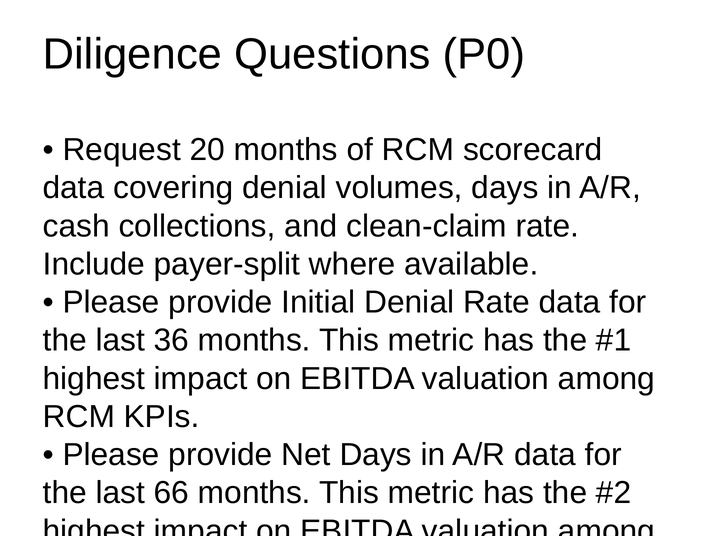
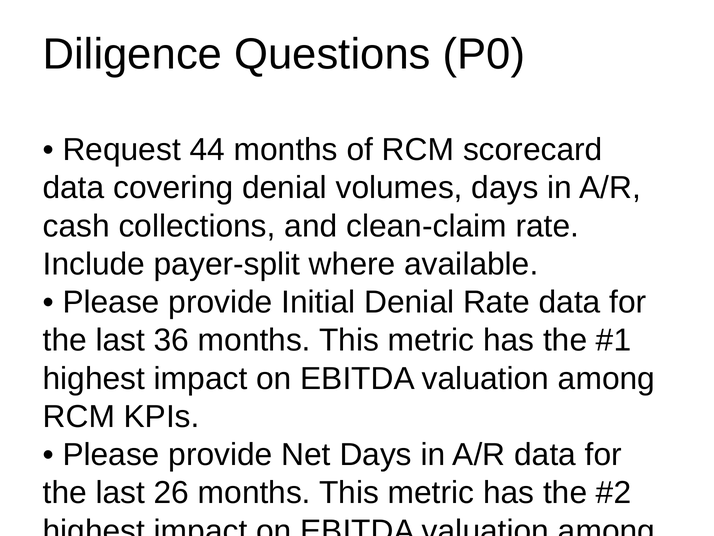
20: 20 -> 44
66: 66 -> 26
